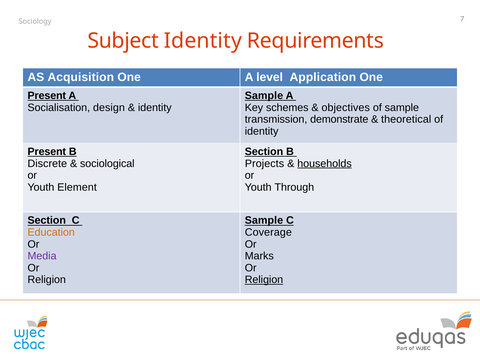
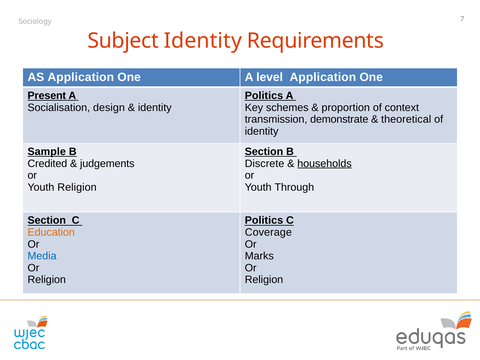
AS Acquisition: Acquisition -> Application
Sample at (264, 96): Sample -> Politics
objectives: objectives -> proportion
of sample: sample -> context
Present at (47, 152): Present -> Sample
Discrete: Discrete -> Credited
sociological: sociological -> judgements
Projects: Projects -> Discrete
Youth Element: Element -> Religion
Sample at (264, 220): Sample -> Politics
Media colour: purple -> blue
Religion at (264, 280) underline: present -> none
